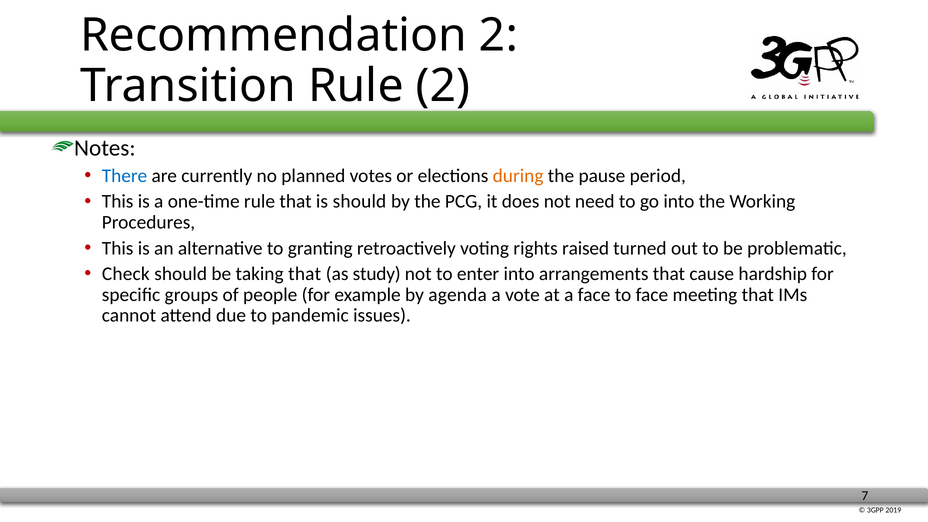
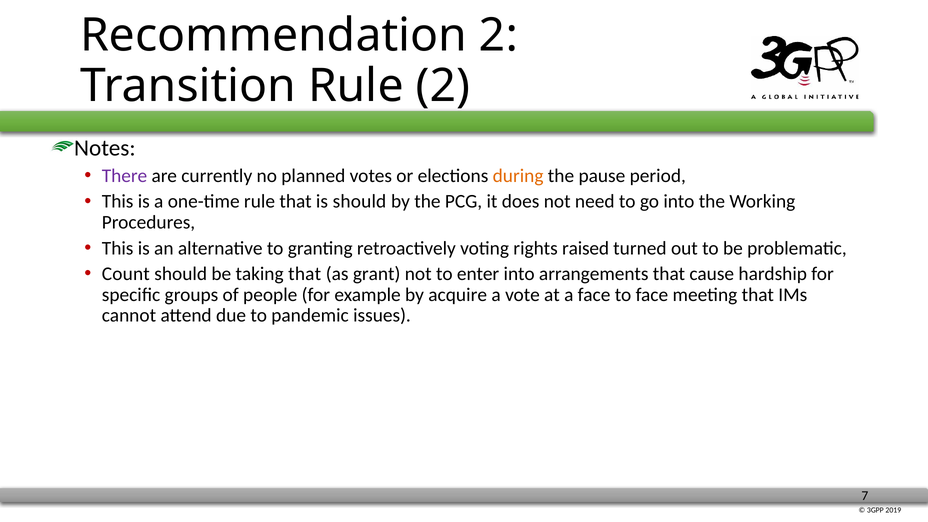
There colour: blue -> purple
Check: Check -> Count
study: study -> grant
agenda: agenda -> acquire
